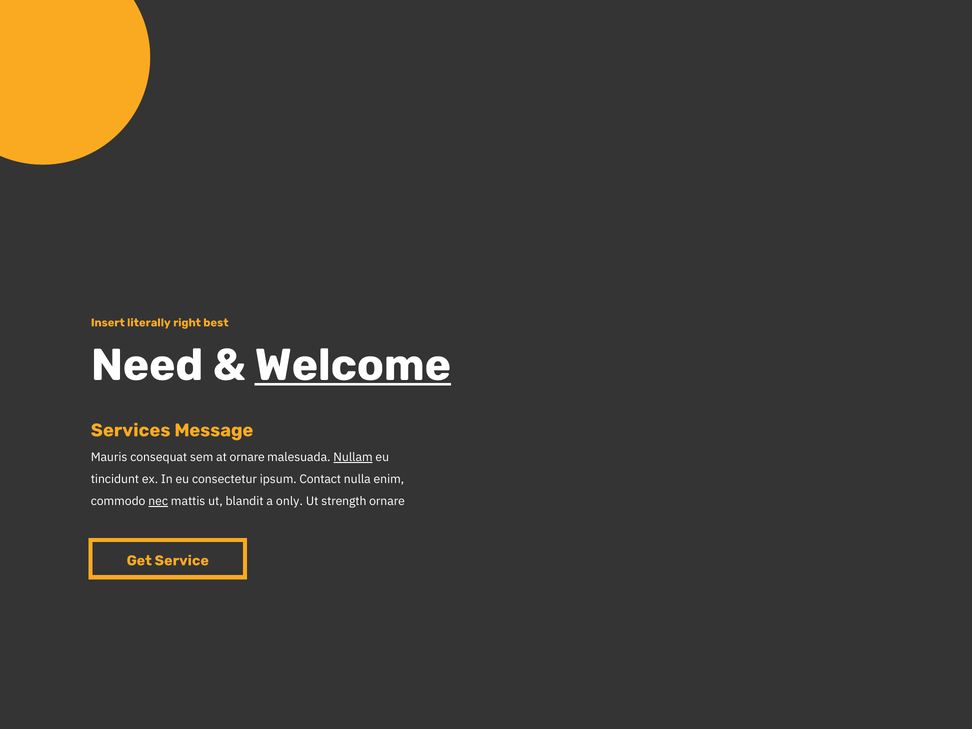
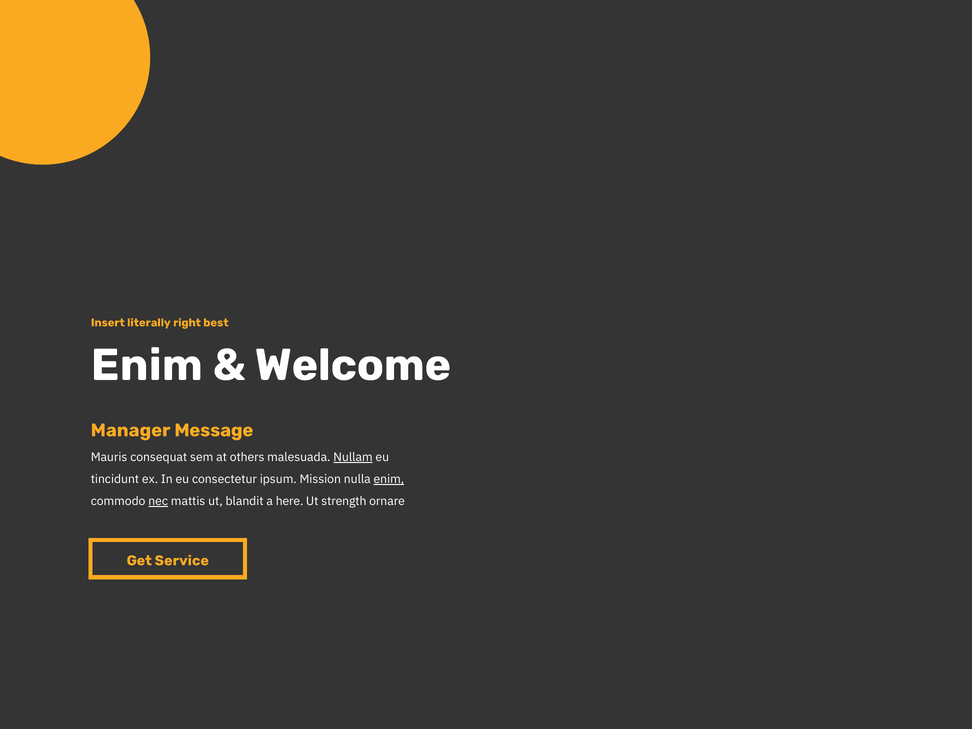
Need at (147, 365): Need -> Enim
Welcome underline: present -> none
Services: Services -> Manager
at ornare: ornare -> others
Contact: Contact -> Mission
enim at (389, 479) underline: none -> present
only: only -> here
